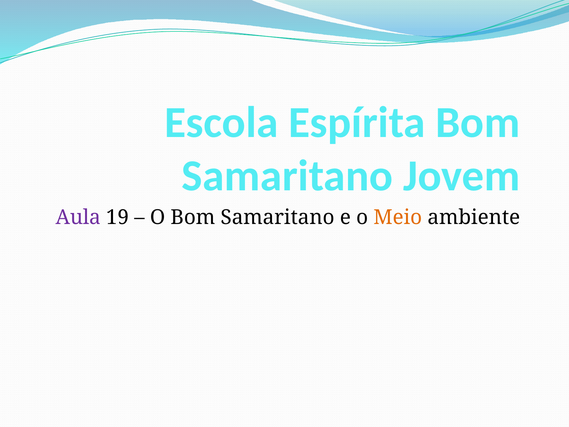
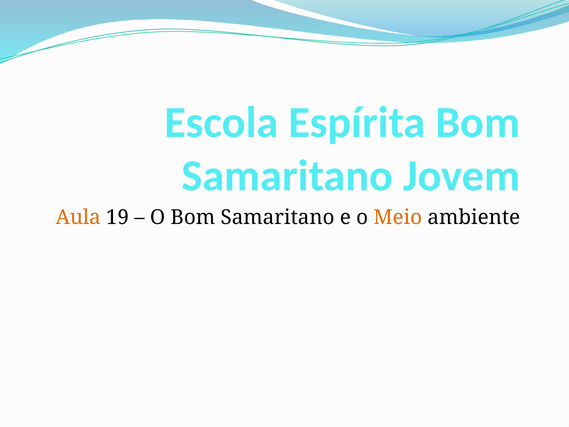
Aula colour: purple -> orange
